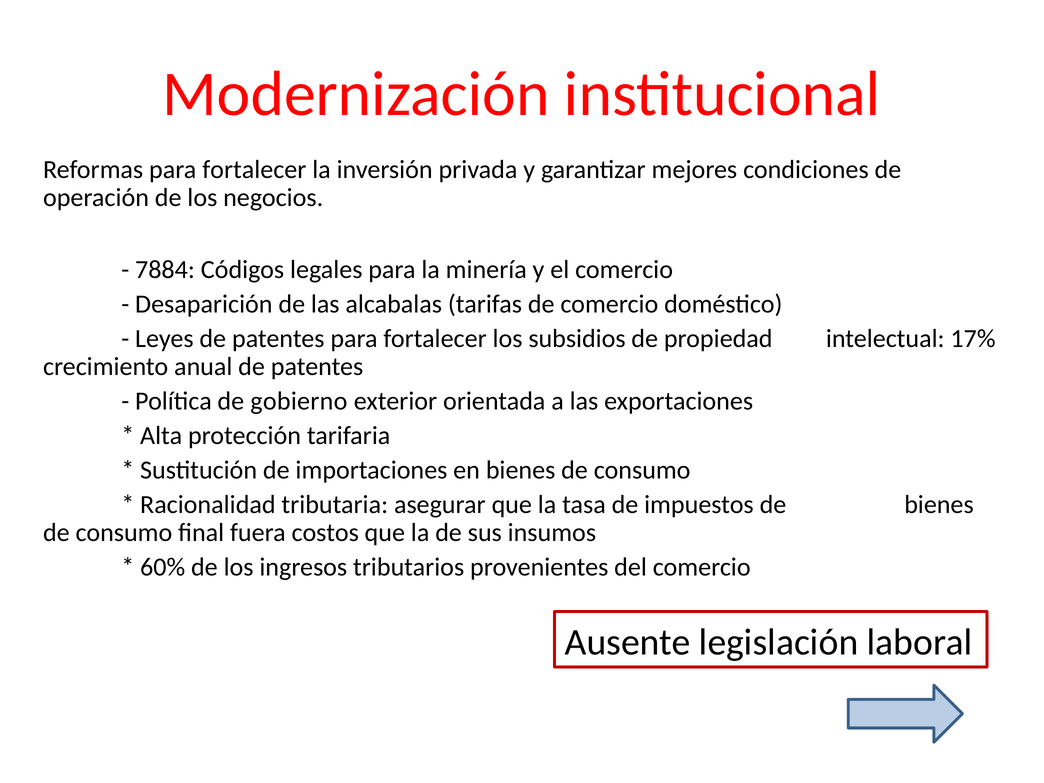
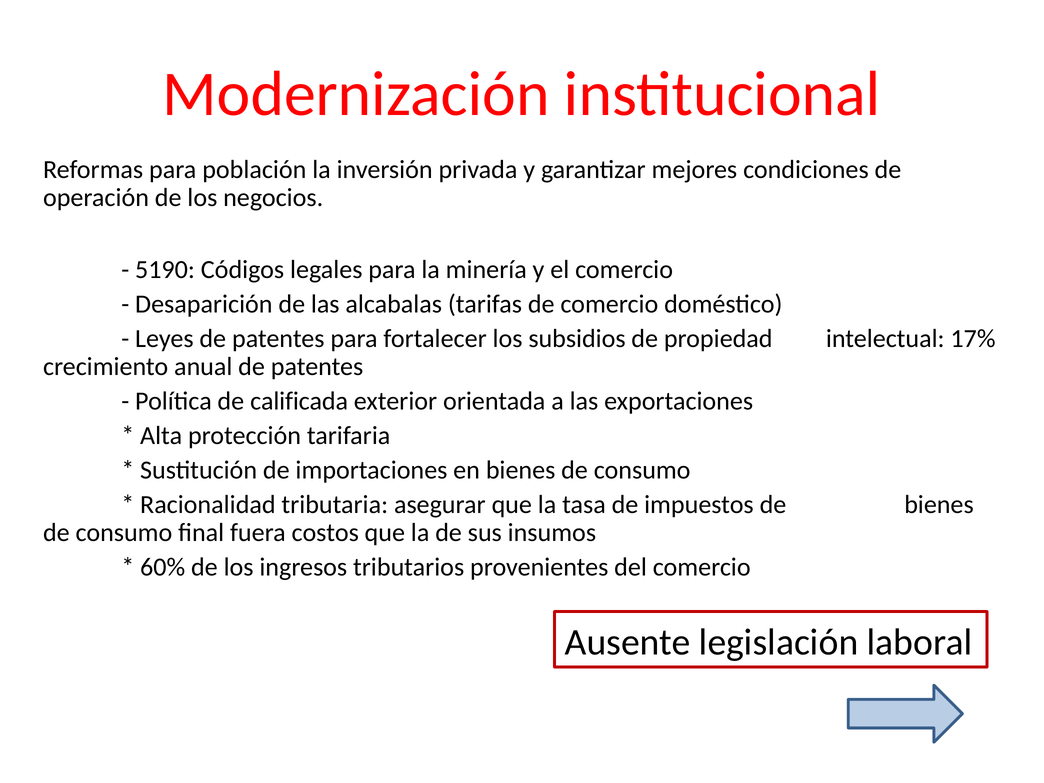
Reformas para fortalecer: fortalecer -> población
7884: 7884 -> 5190
gobierno: gobierno -> calificada
